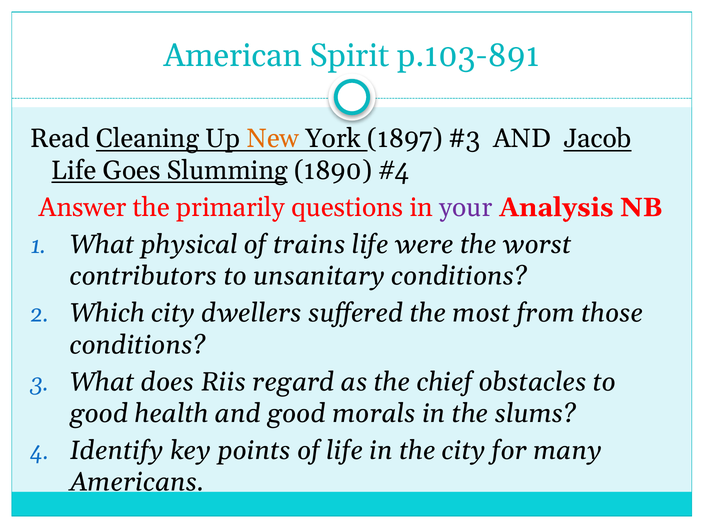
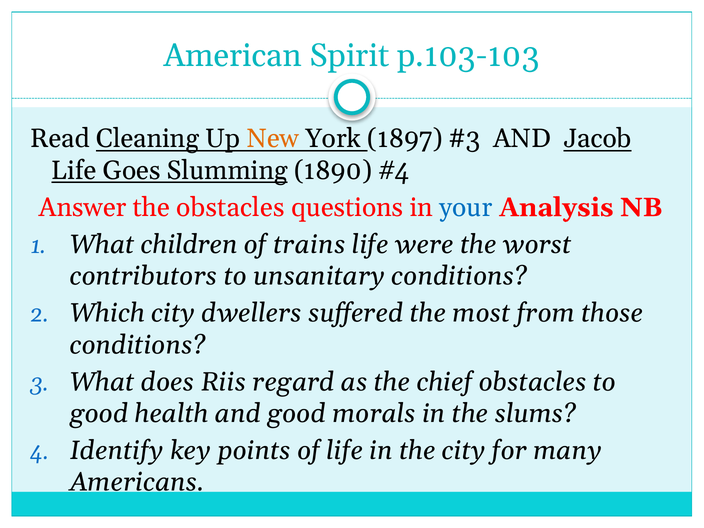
p.103-891: p.103-891 -> p.103-103
the primarily: primarily -> obstacles
your colour: purple -> blue
physical: physical -> children
